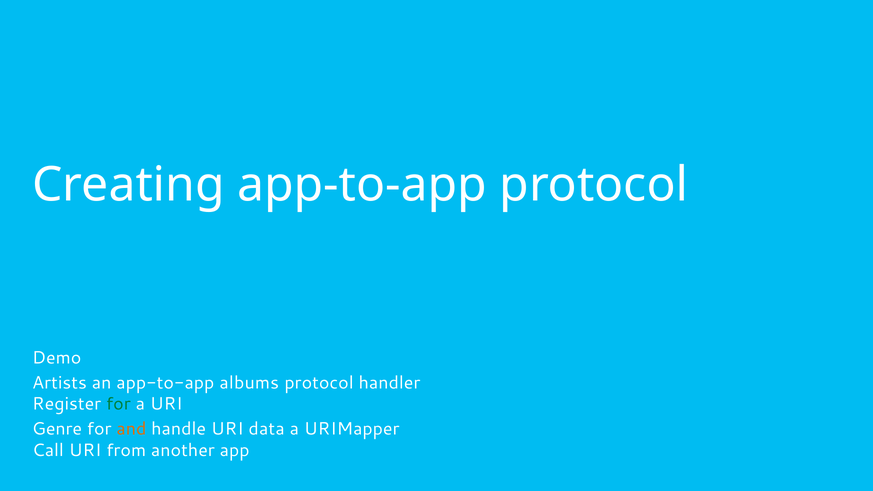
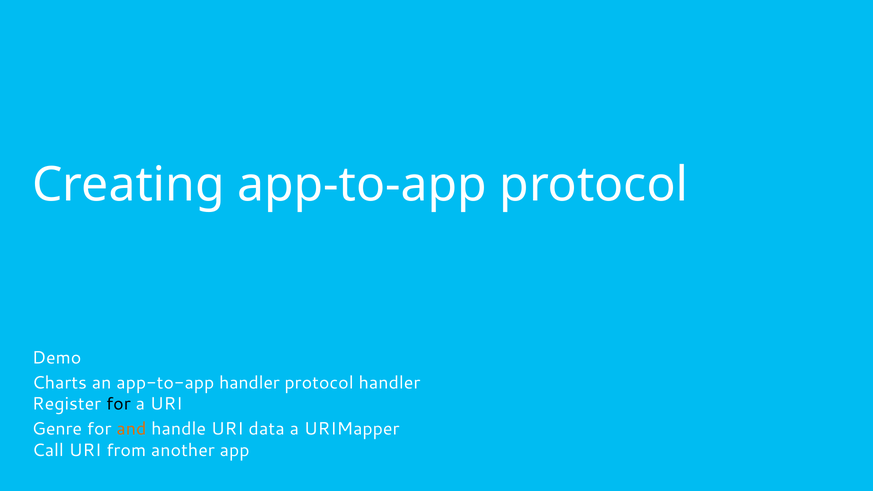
Artists: Artists -> Charts
app-to-app albums: albums -> handler
for at (118, 404) colour: green -> black
